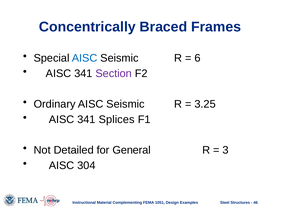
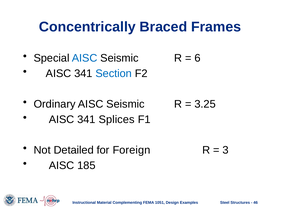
Section colour: purple -> blue
General: General -> Foreign
304: 304 -> 185
